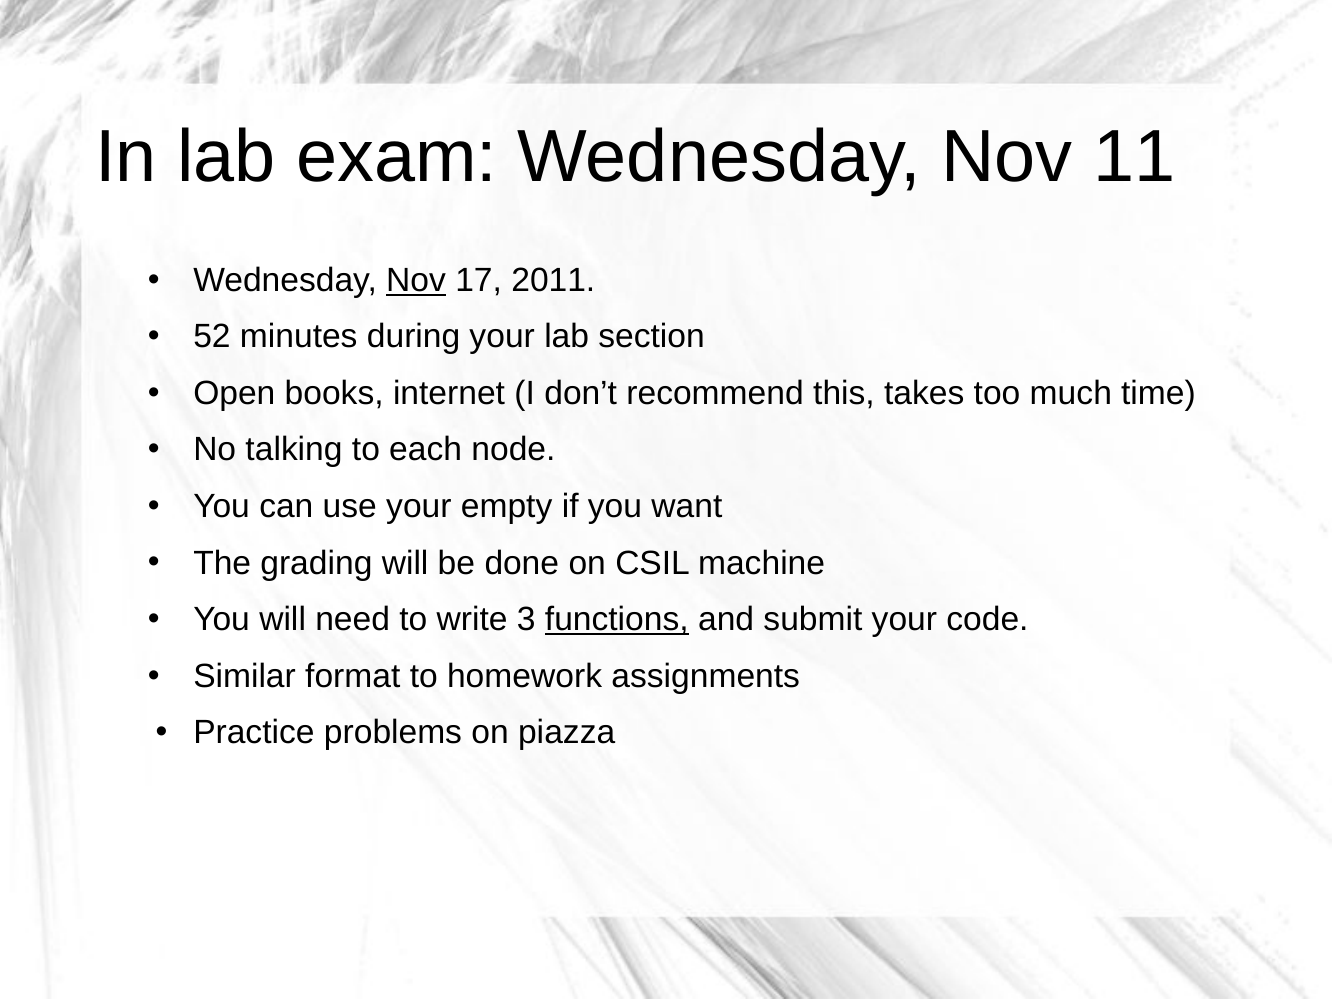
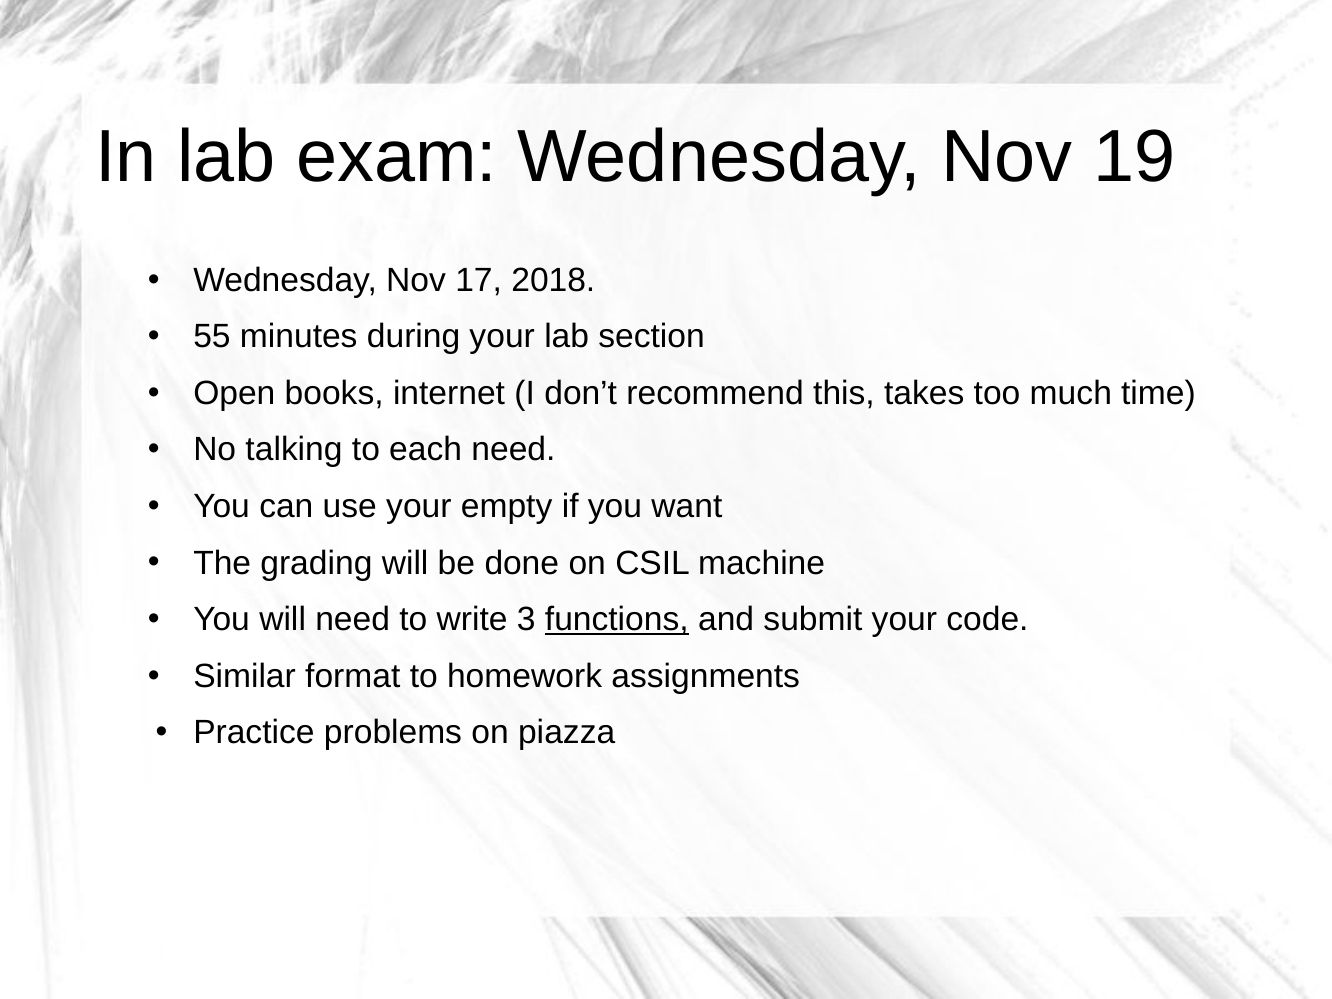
11: 11 -> 19
Nov at (416, 280) underline: present -> none
2011: 2011 -> 2018
52: 52 -> 55
each node: node -> need
